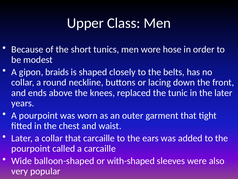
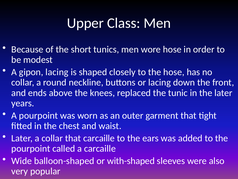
gipon braids: braids -> lacing
the belts: belts -> hose
